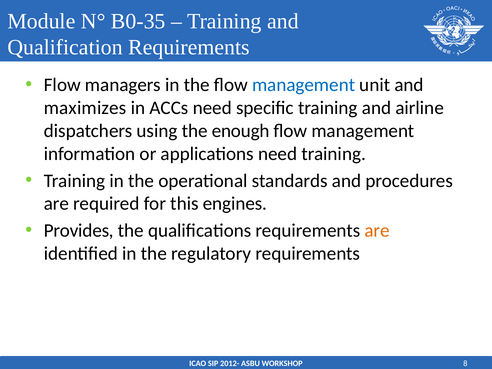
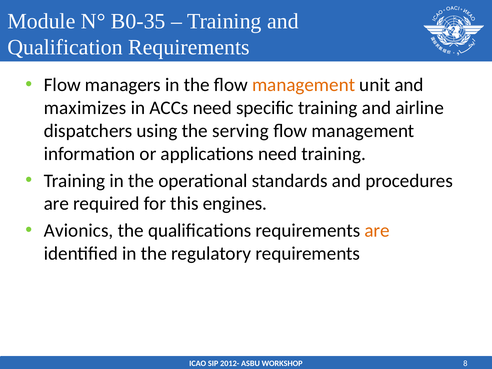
management at (304, 85) colour: blue -> orange
enough: enough -> serving
Provides: Provides -> Avionics
